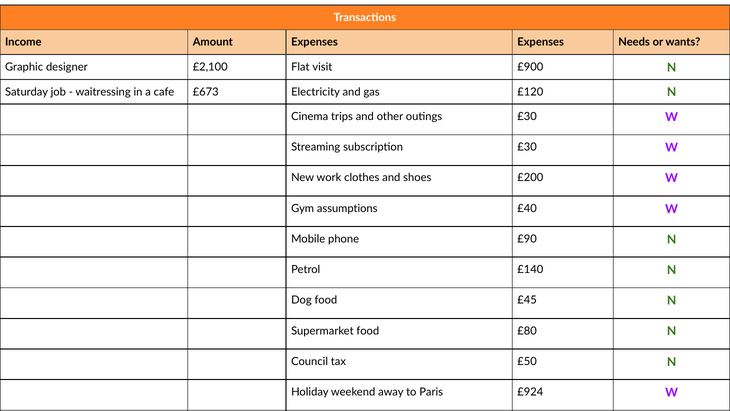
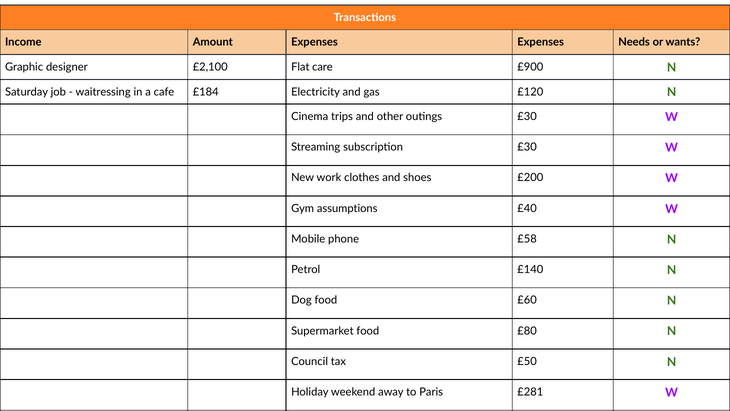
visit: visit -> care
£673: £673 -> £184
£90: £90 -> £58
£45: £45 -> £60
£924: £924 -> £281
